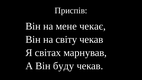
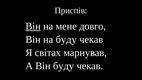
Він at (33, 26) underline: none -> present
чекає: чекає -> довго
на світу: світу -> буду
